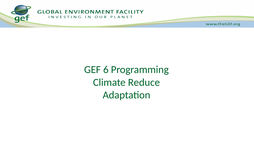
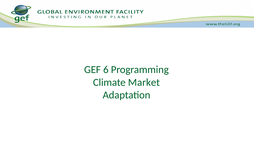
Reduce: Reduce -> Market
